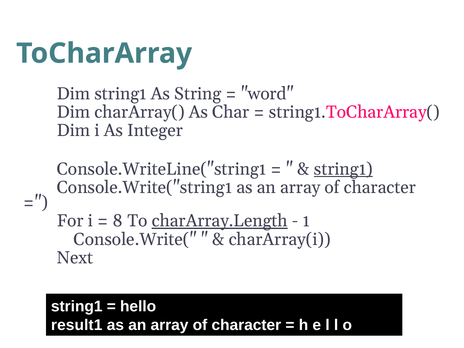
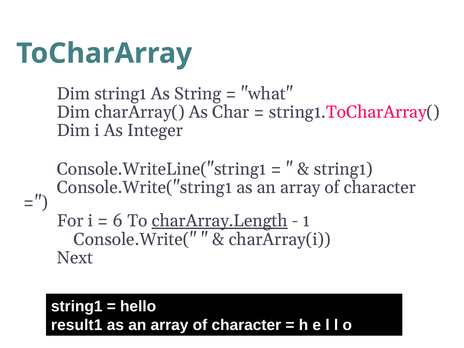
word: word -> what
string1 at (343, 169) underline: present -> none
8: 8 -> 6
